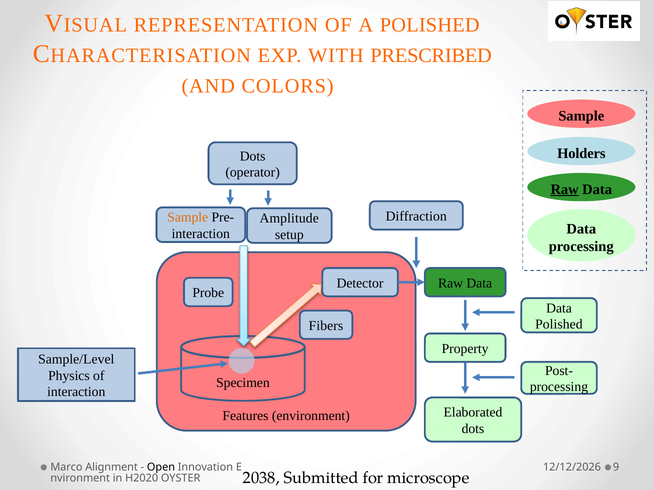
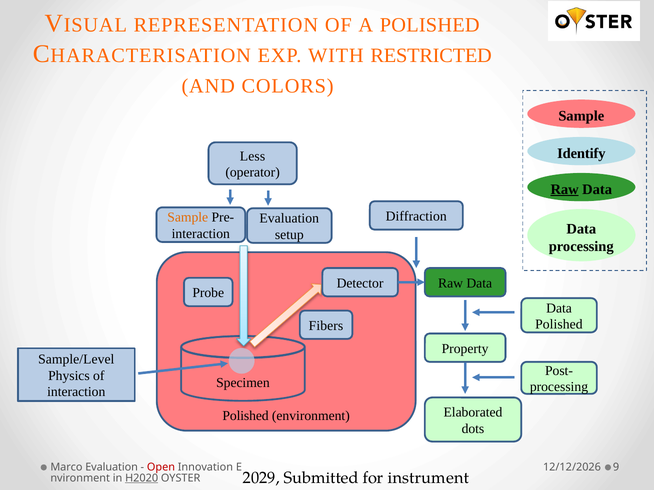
PRESCRIBED: PRESCRIBED -> RESTRICTED
Holders: Holders -> Identify
Dots at (253, 156): Dots -> Less
Amplitude at (289, 219): Amplitude -> Evaluation
Features at (246, 416): Features -> Polished
Marco Alignment: Alignment -> Evaluation
Open colour: black -> red
2038: 2038 -> 2029
microscope: microscope -> instrument
H2020 underline: none -> present
